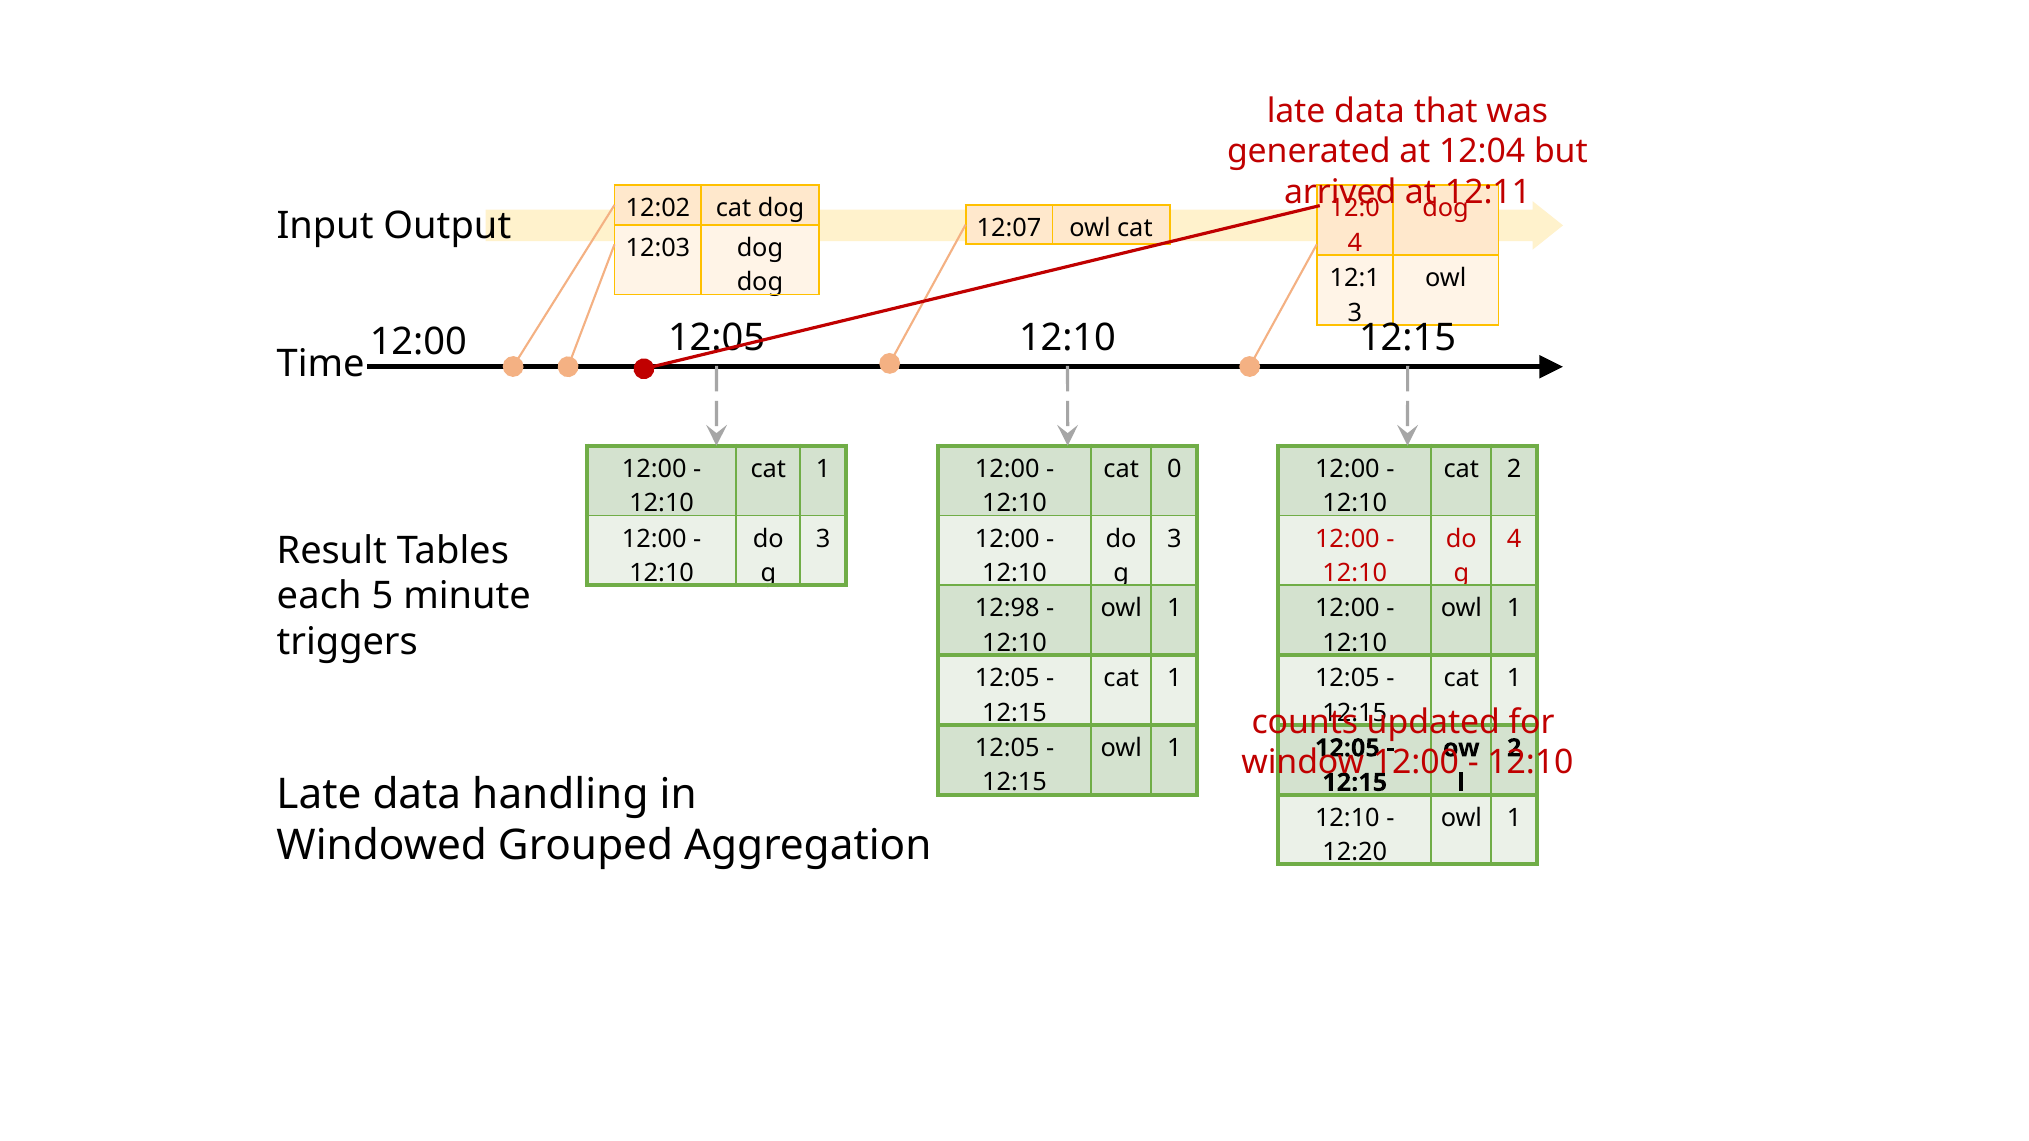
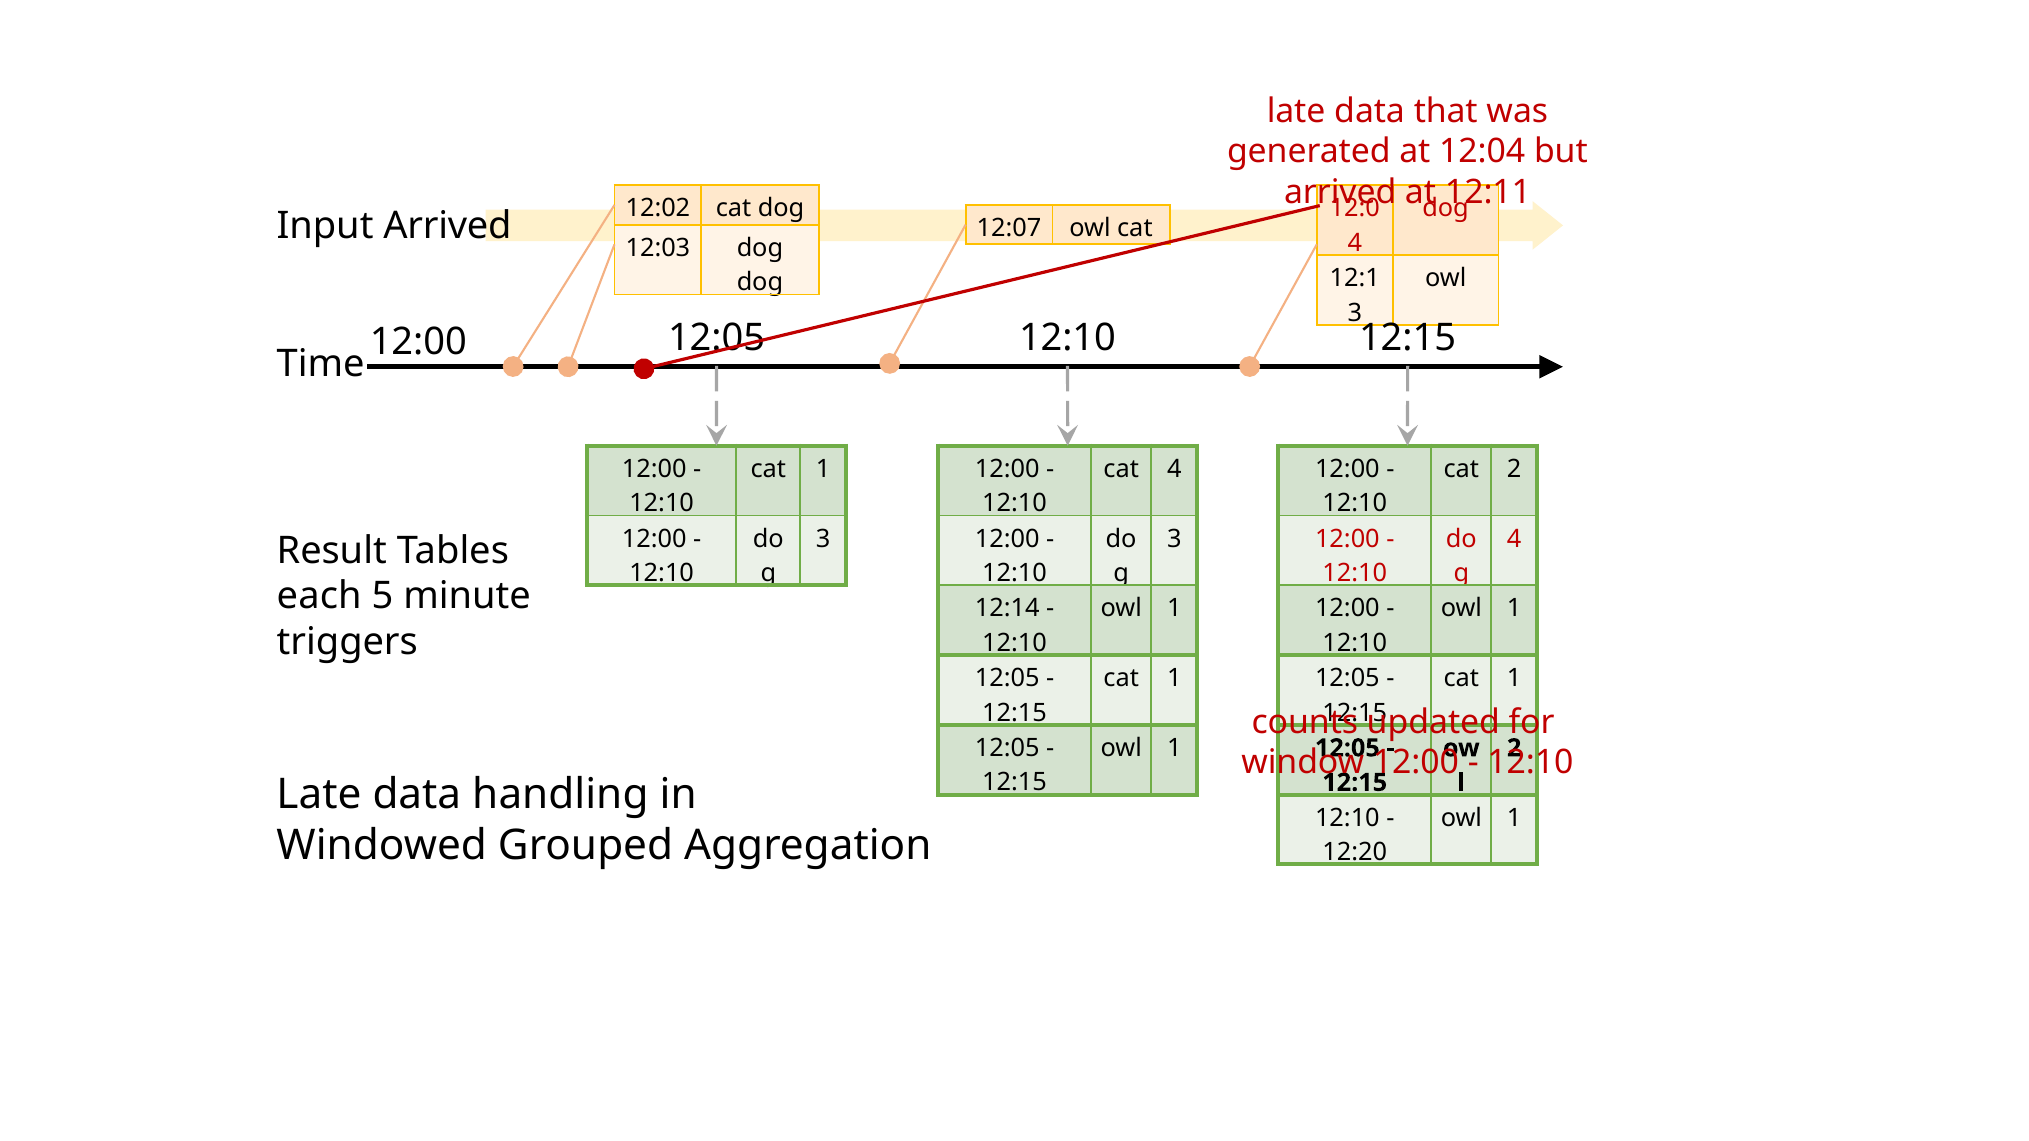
Input Output: Output -> Arrived
cat 0: 0 -> 4
12:98: 12:98 -> 12:14
